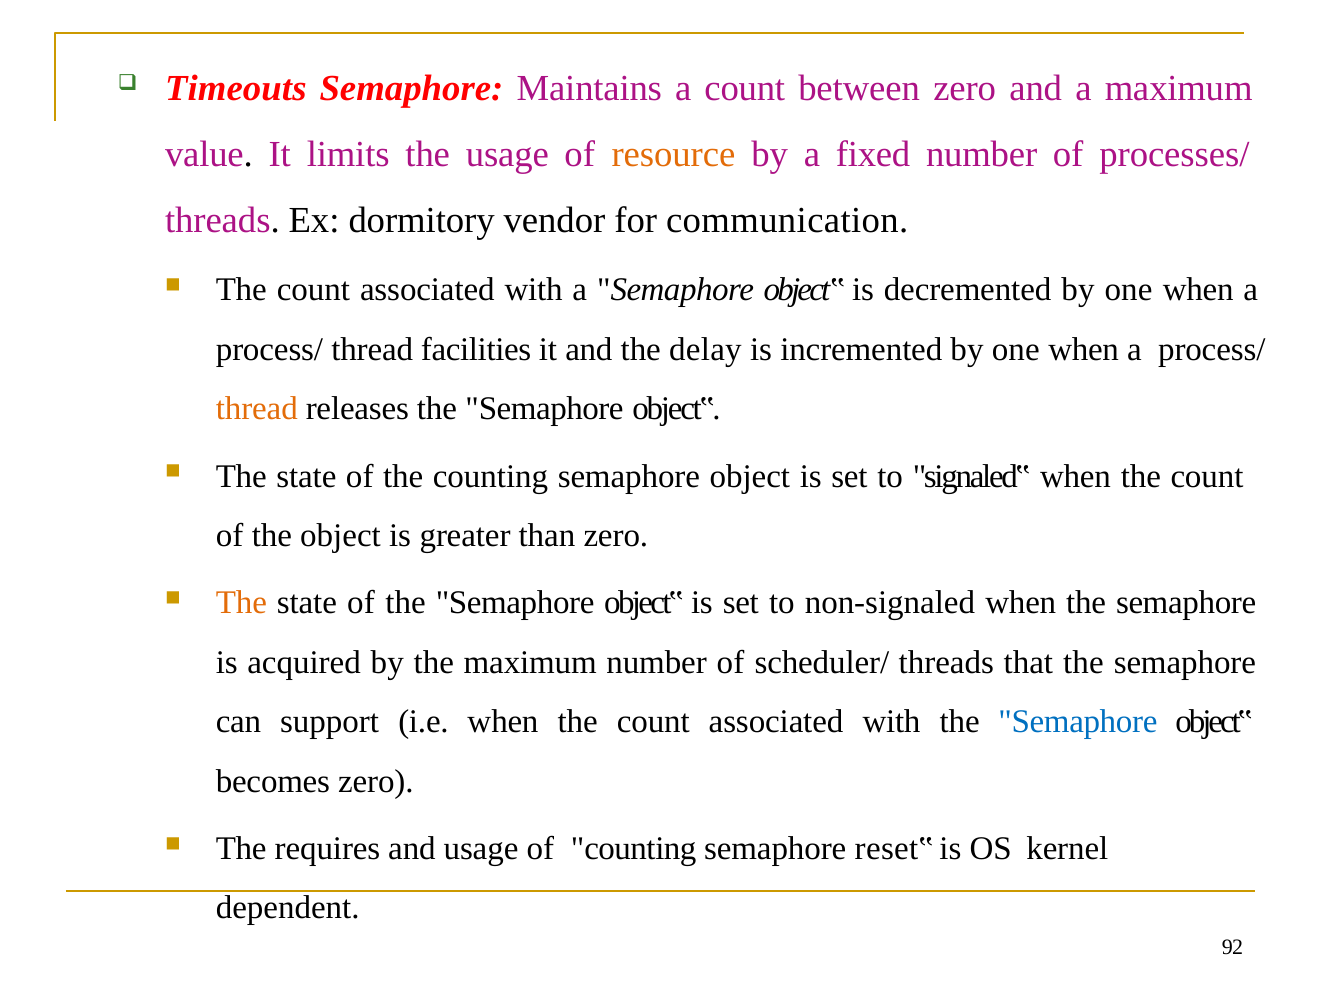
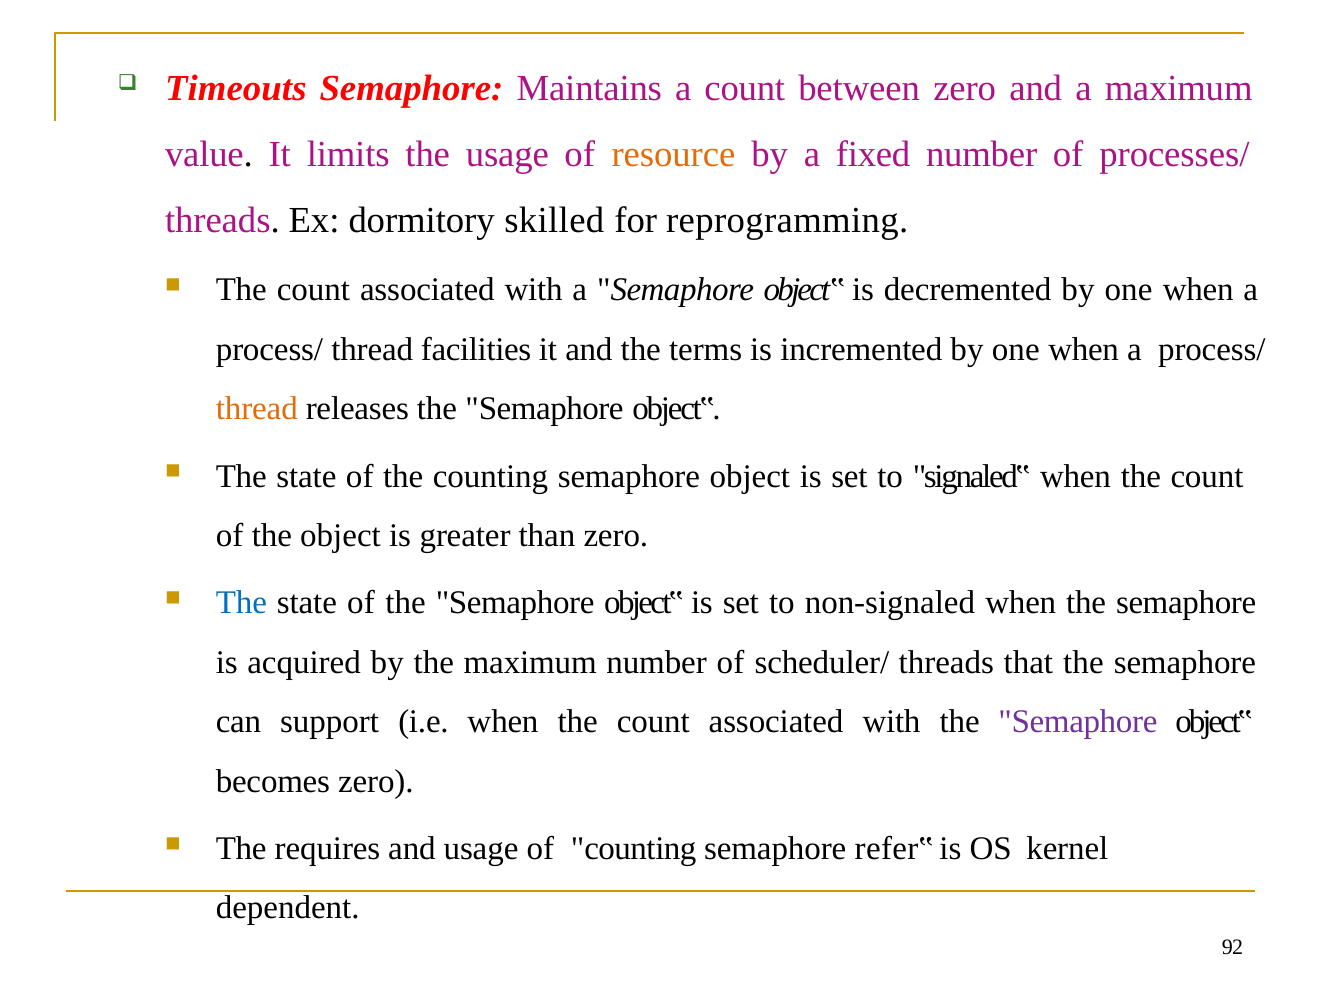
vendor: vendor -> skilled
communication: communication -> reprogramming
delay: delay -> terms
The at (241, 603) colour: orange -> blue
Semaphore at (1078, 722) colour: blue -> purple
reset‟: reset‟ -> refer‟
